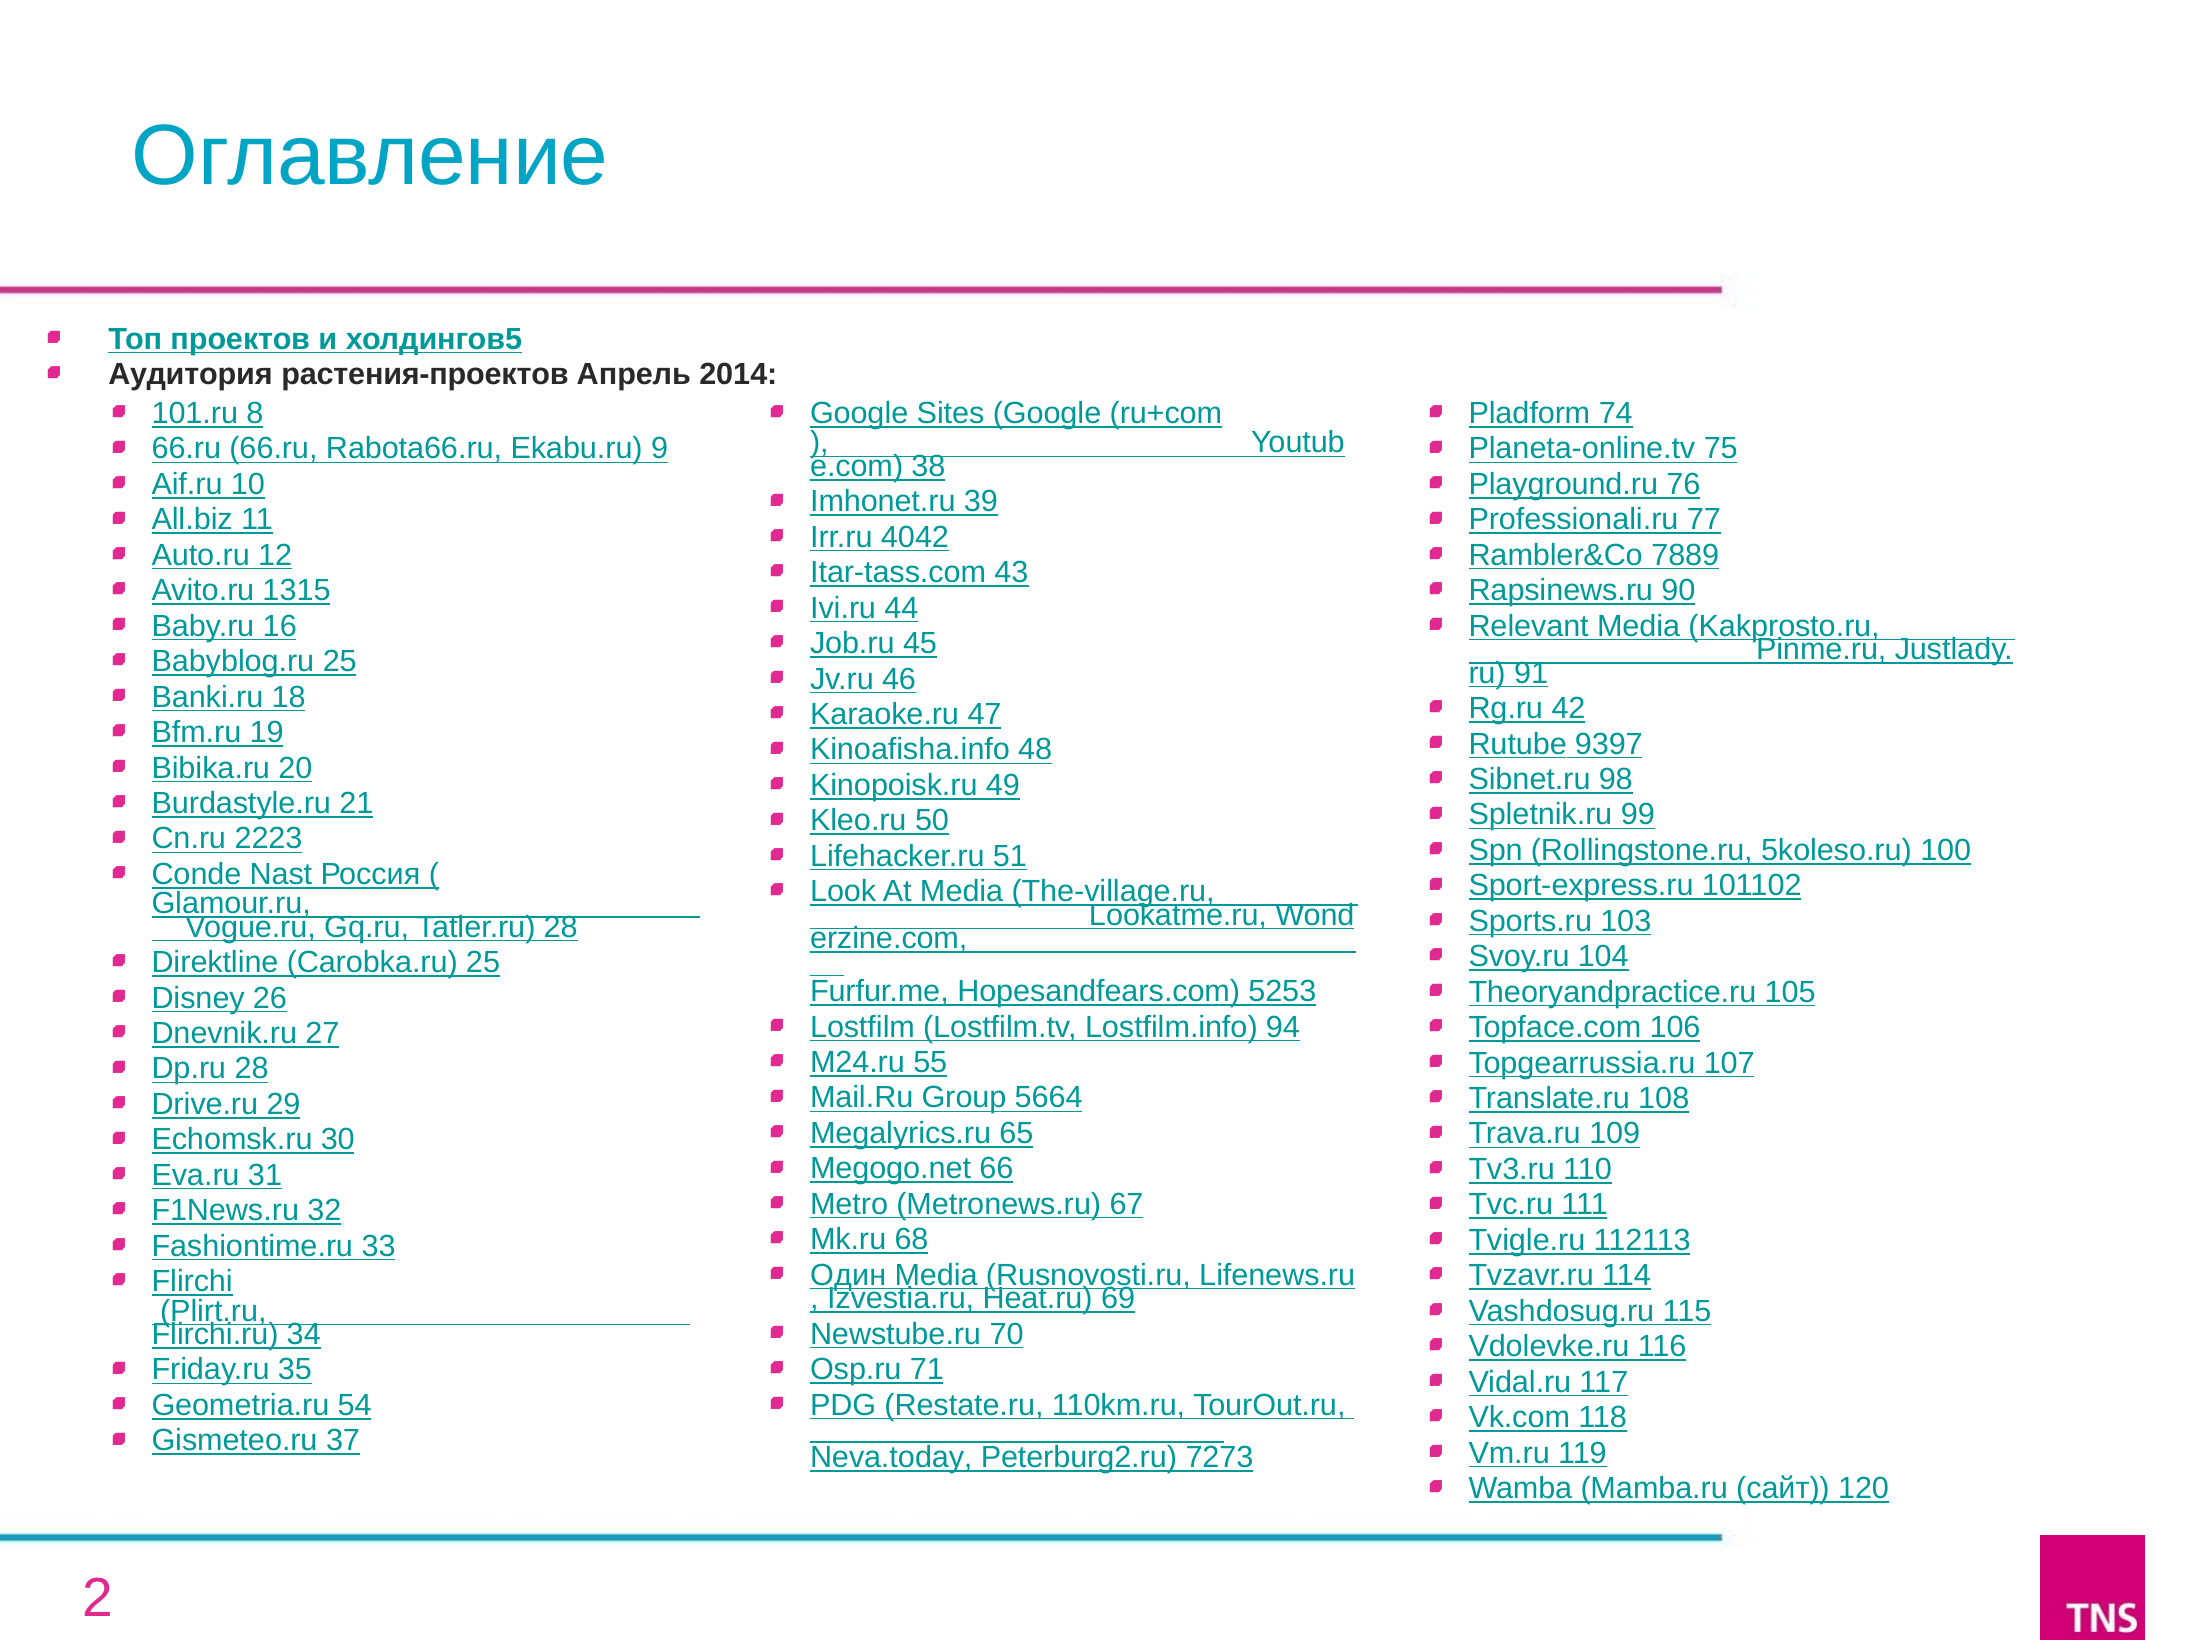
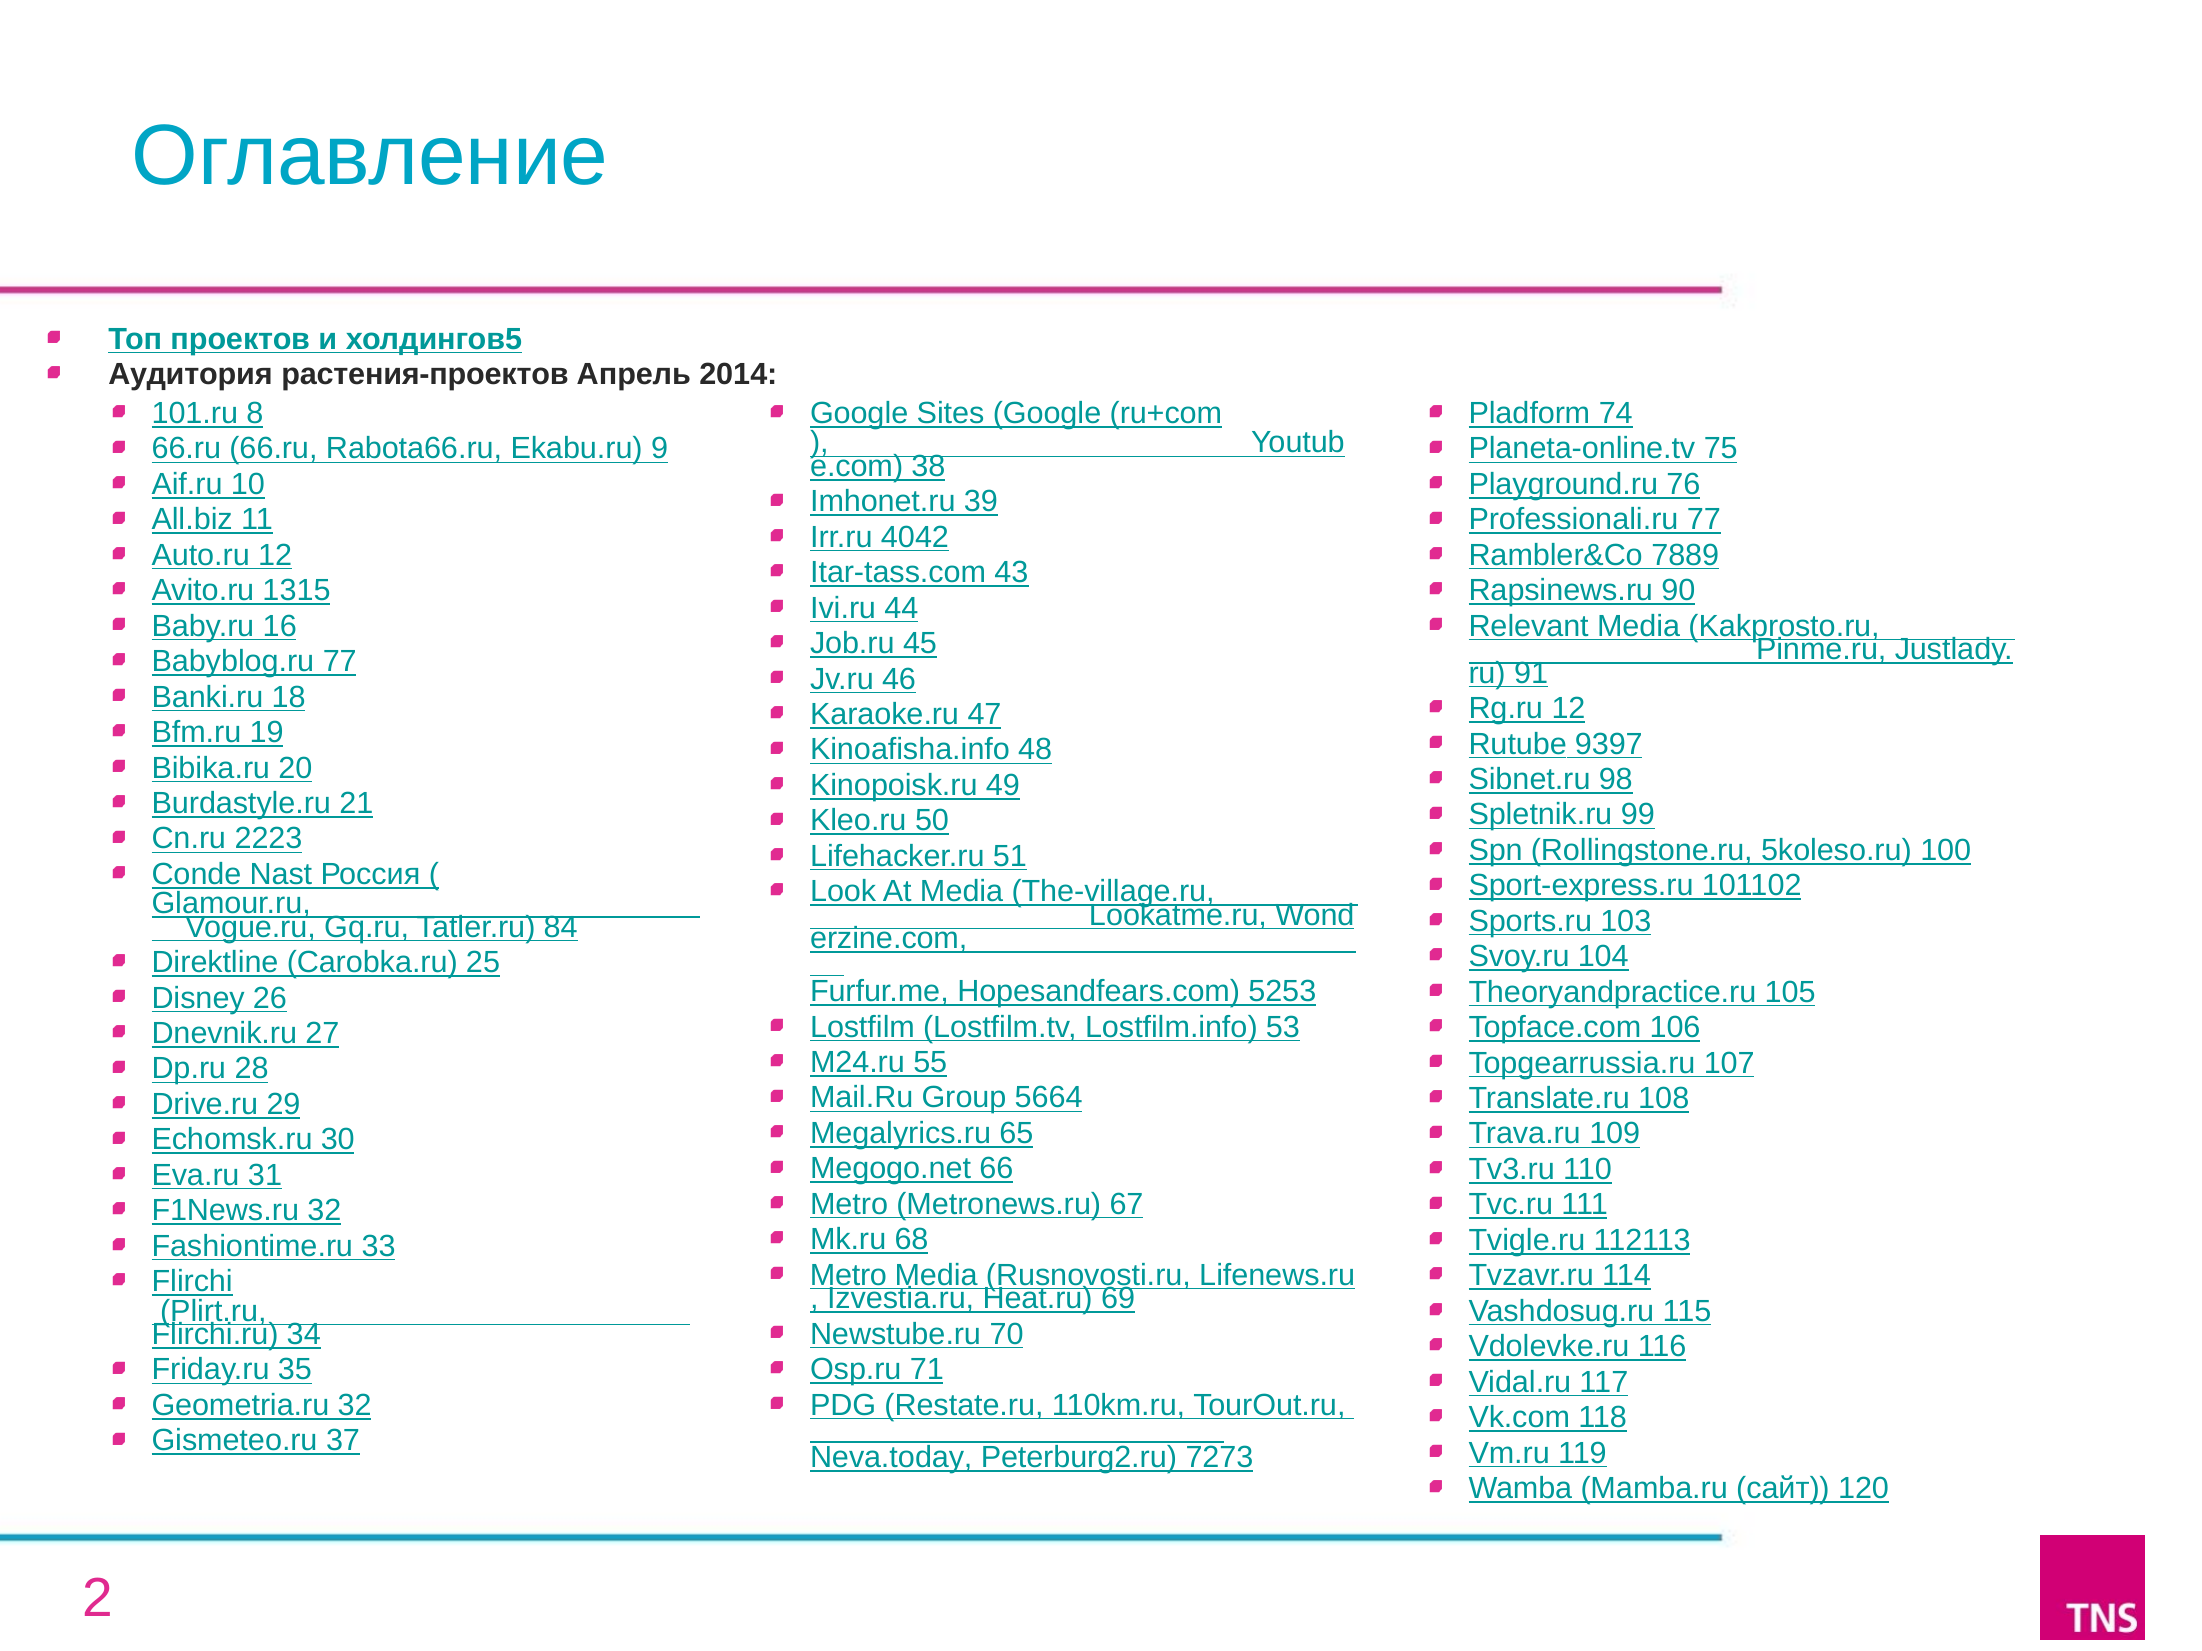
Babyblog.ru 25: 25 -> 77
Rg.ru 42: 42 -> 12
Tatler.ru 28: 28 -> 84
Lostfilm.info 94: 94 -> 53
Один at (848, 1275): Один -> Metro
Geometria.ru 54: 54 -> 32
